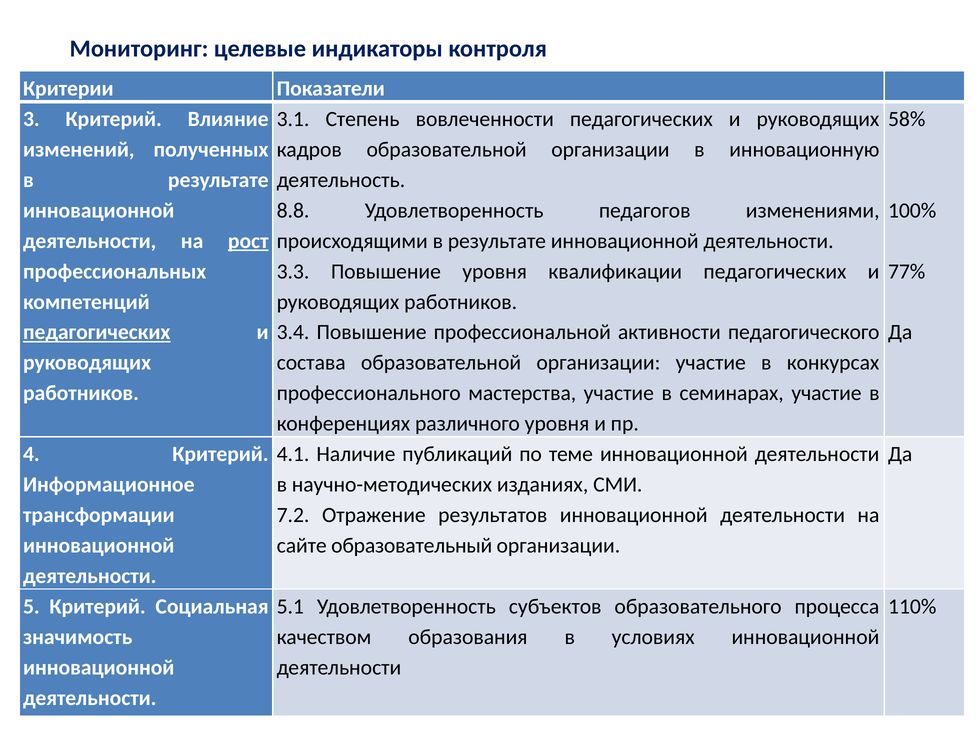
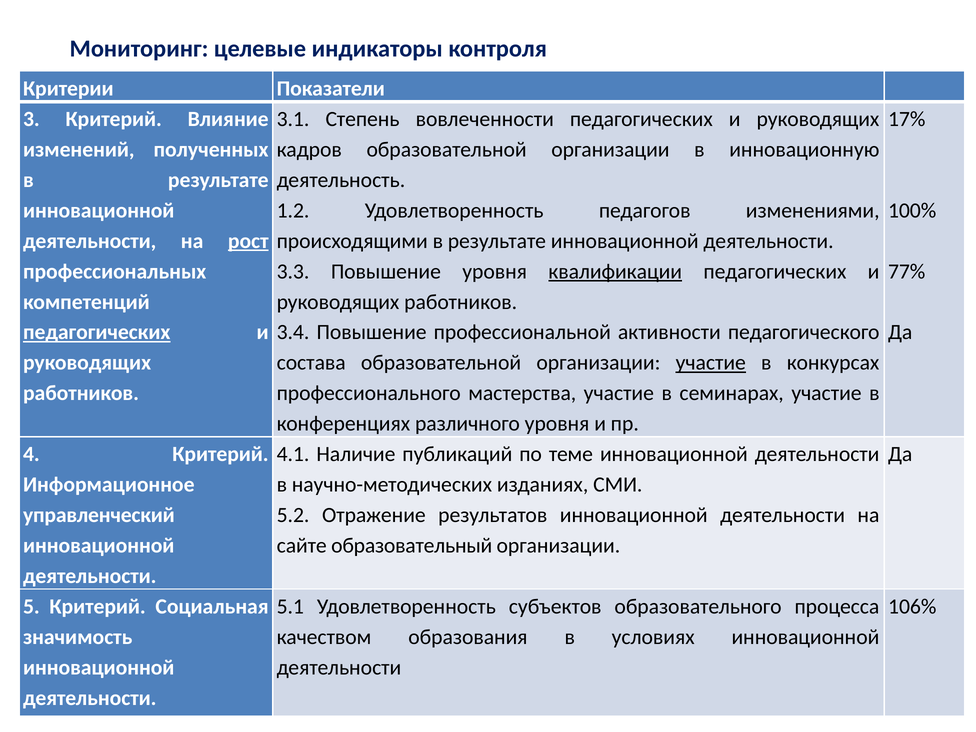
58%: 58% -> 17%
8.8: 8.8 -> 1.2
квалификации underline: none -> present
участие at (711, 363) underline: none -> present
трансформации: трансформации -> управленческий
7.2: 7.2 -> 5.2
110%: 110% -> 106%
